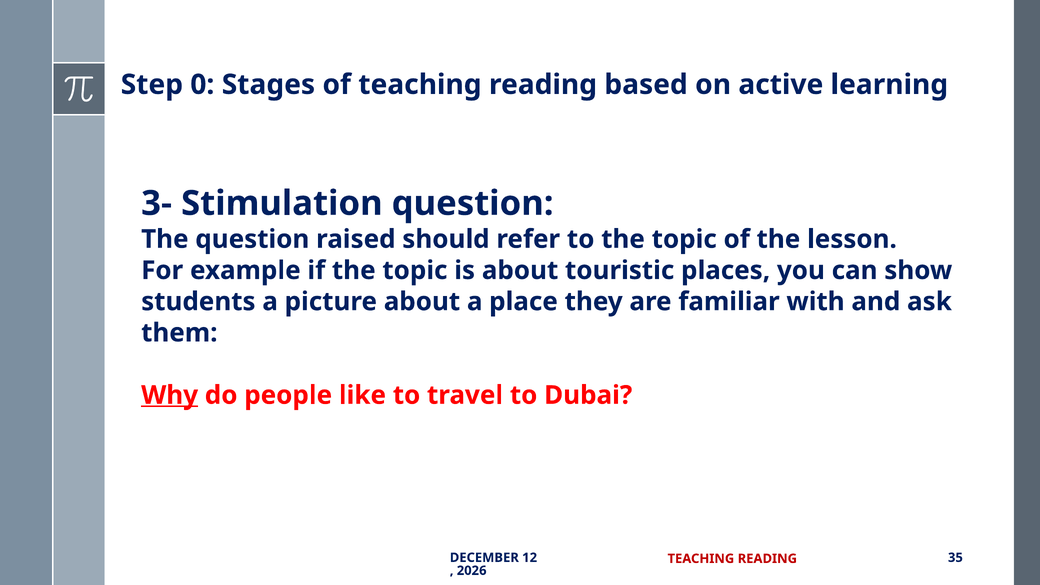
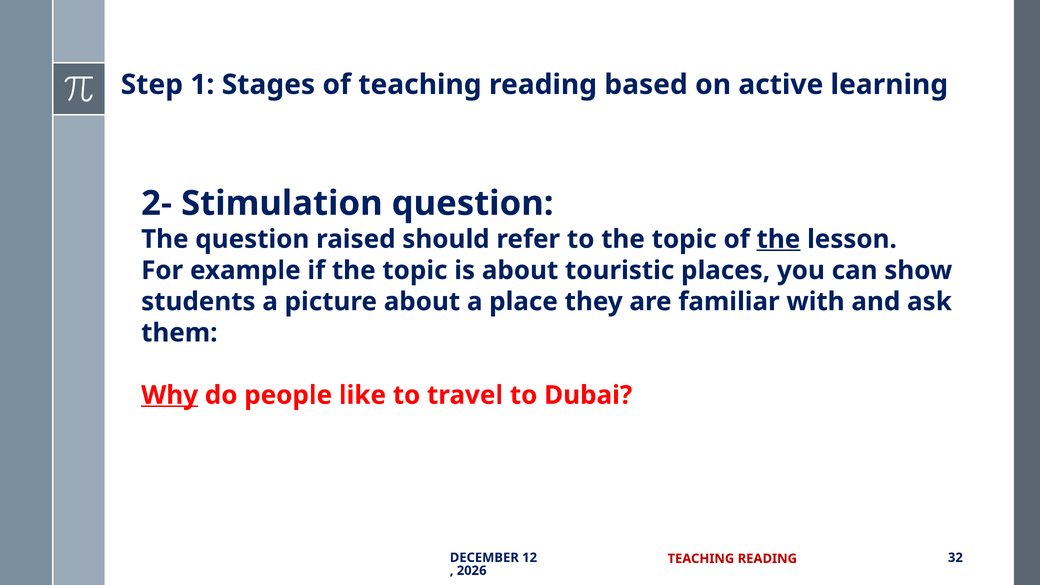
0: 0 -> 1
3-: 3- -> 2-
the at (778, 239) underline: none -> present
35: 35 -> 32
